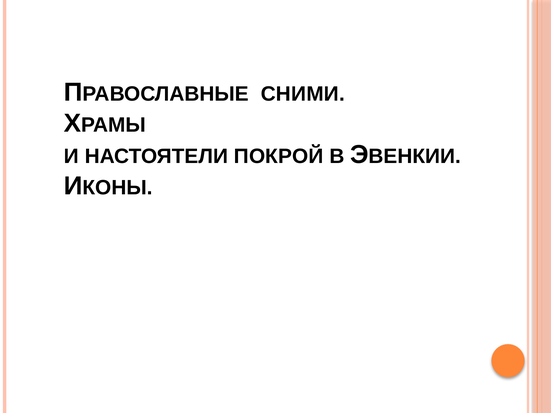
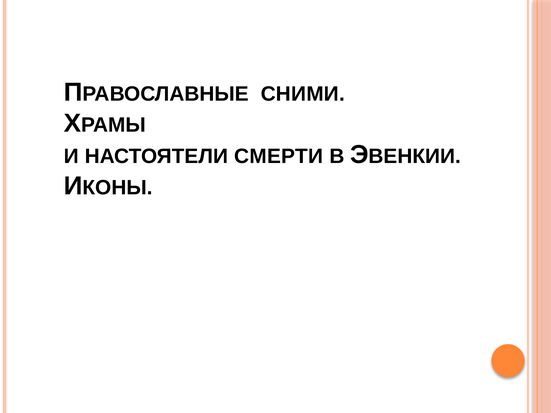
ПОКРОЙ: ПОКРОЙ -> СМЕРТИ
